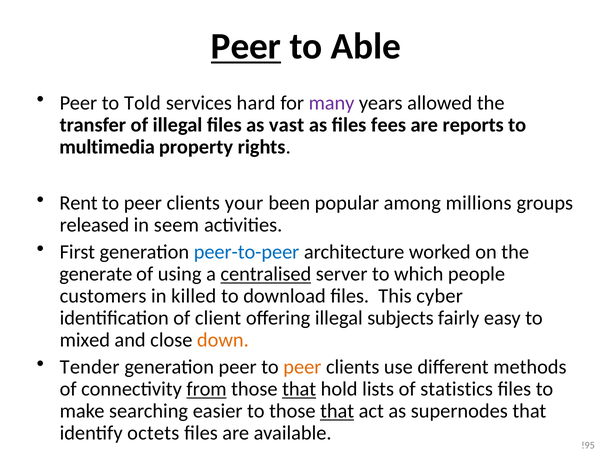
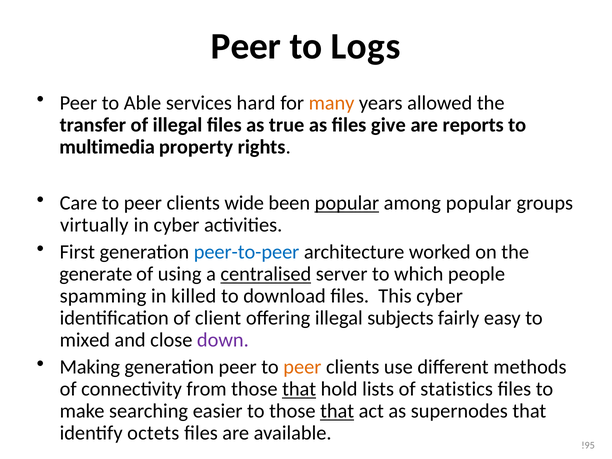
Peer at (246, 46) underline: present -> none
Able: Able -> Logs
Told: Told -> Able
many colour: purple -> orange
vast: vast -> true
fees: fees -> give
Rent: Rent -> Care
your: your -> wide
popular at (347, 203) underline: none -> present
among millions: millions -> popular
released: released -> virtually
in seem: seem -> cyber
customers: customers -> spamming
down colour: orange -> purple
Tender: Tender -> Making
from underline: present -> none
